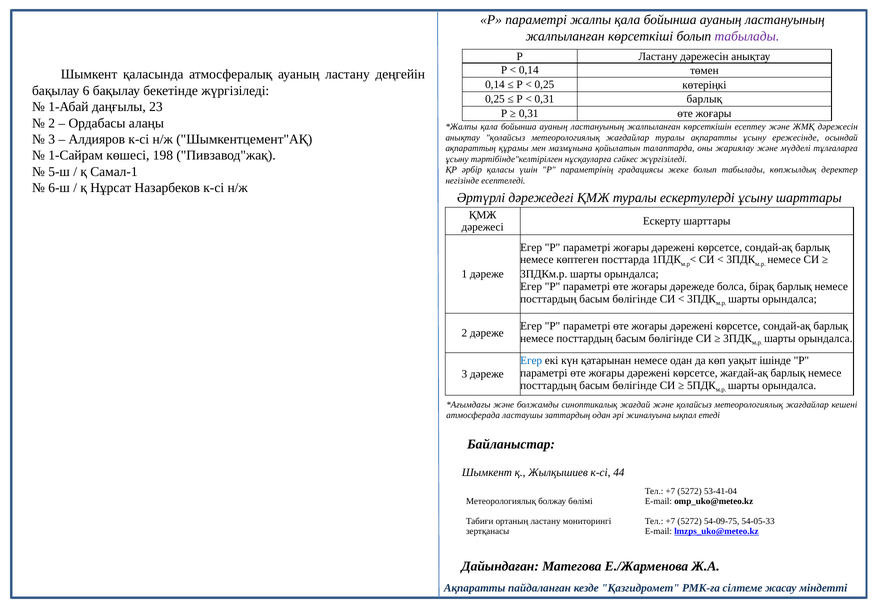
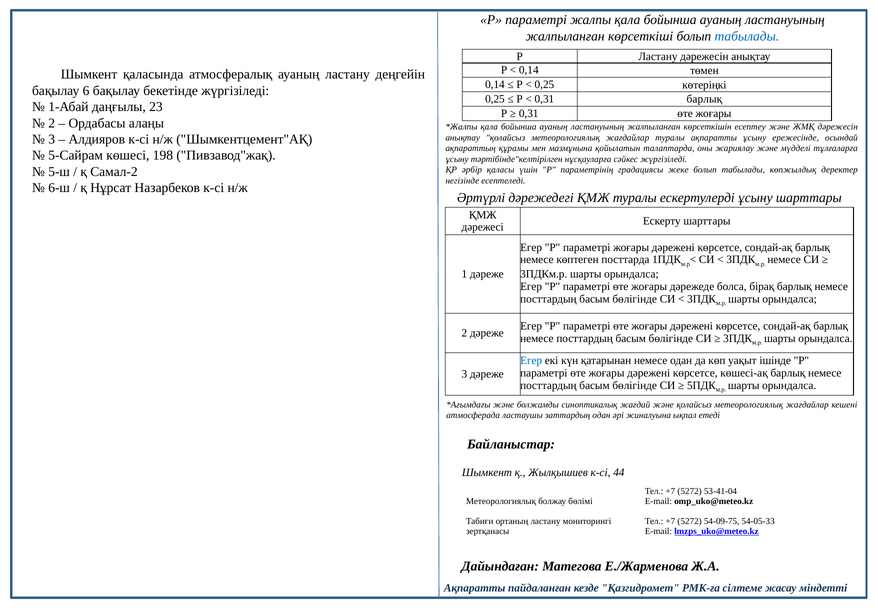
табылады at (747, 36) colour: purple -> blue
1-Сайрам: 1-Сайрам -> 5-Сайрам
Самал-1: Самал-1 -> Самал-2
жағдай-ақ: жағдай-ақ -> көшесі-ақ
